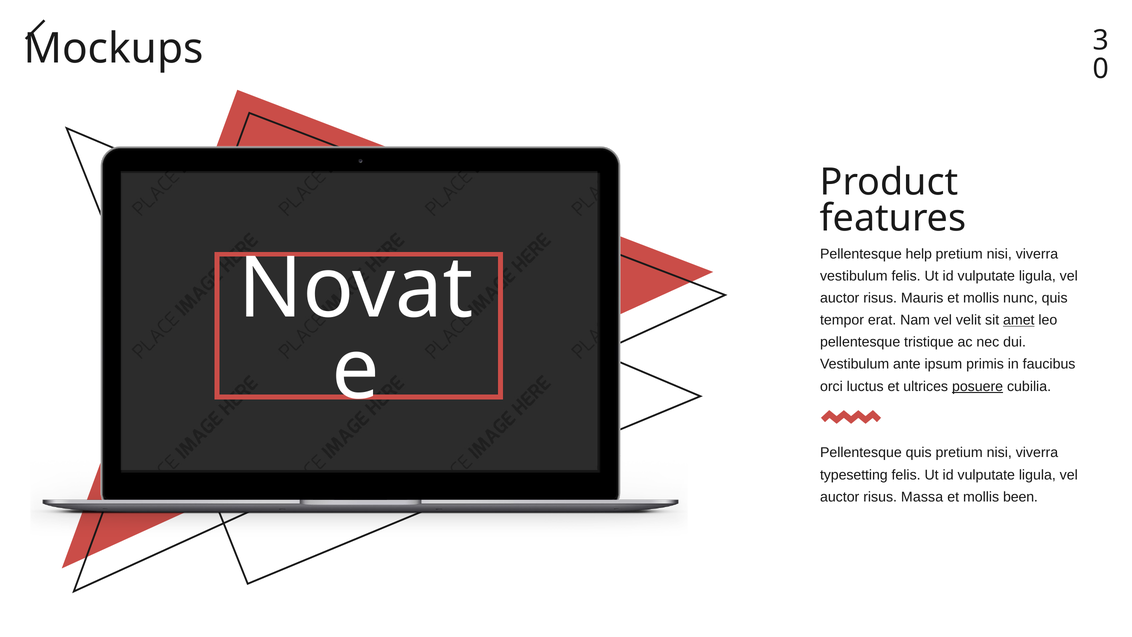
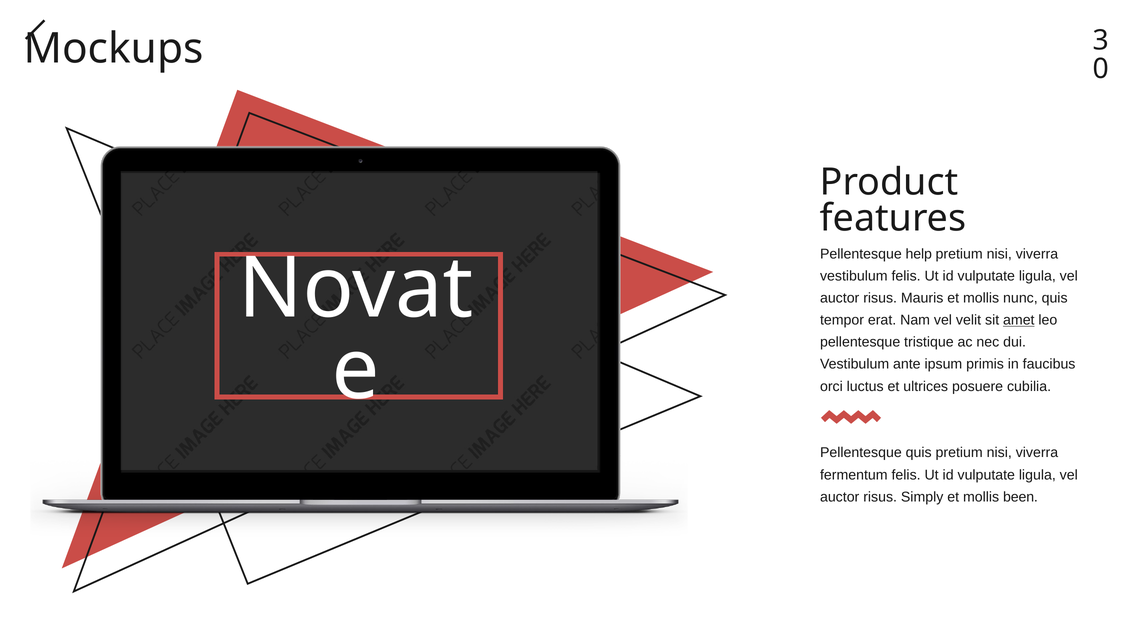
posuere underline: present -> none
typesetting: typesetting -> fermentum
Massa: Massa -> Simply
